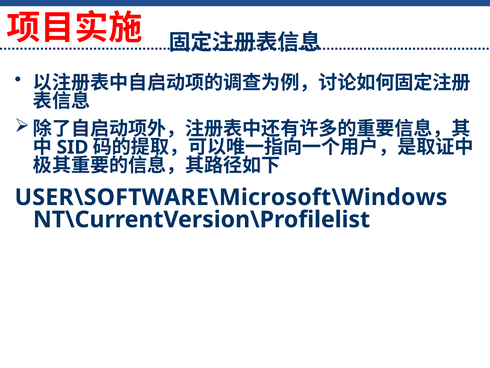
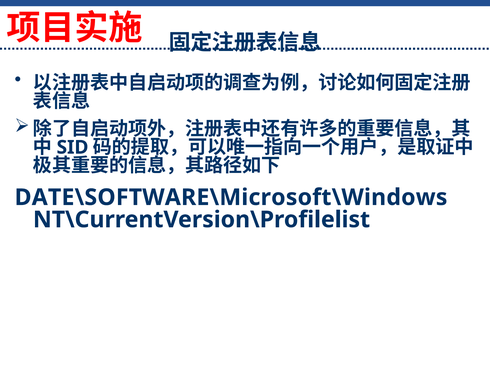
USER\SOFTWARE\Microsoft\Windows: USER\SOFTWARE\Microsoft\Windows -> DATE\SOFTWARE\Microsoft\Windows
